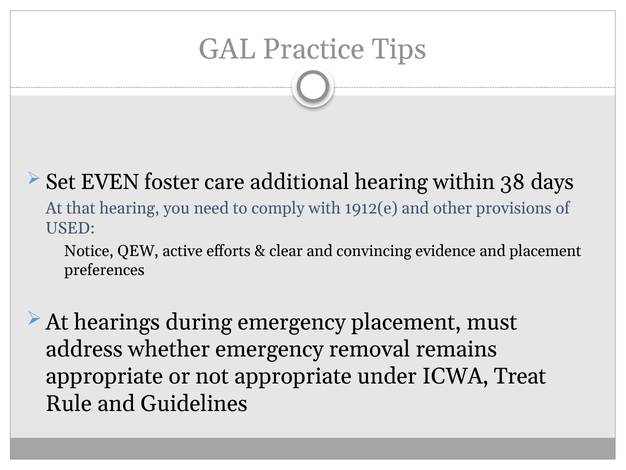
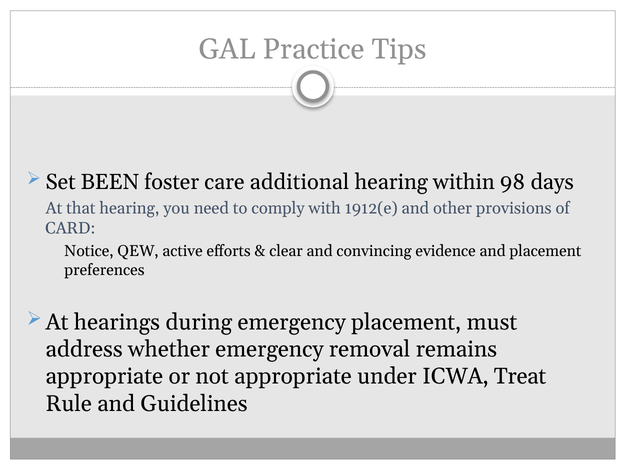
EVEN: EVEN -> BEEN
38: 38 -> 98
USED: USED -> CARD
